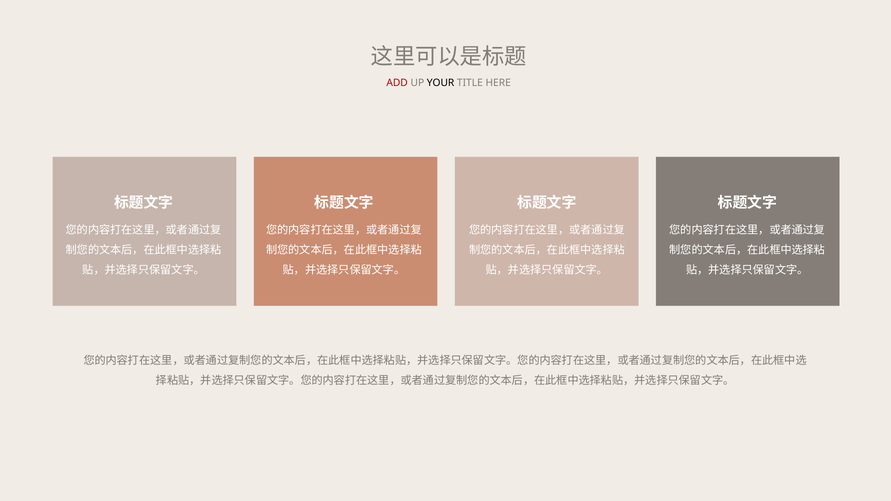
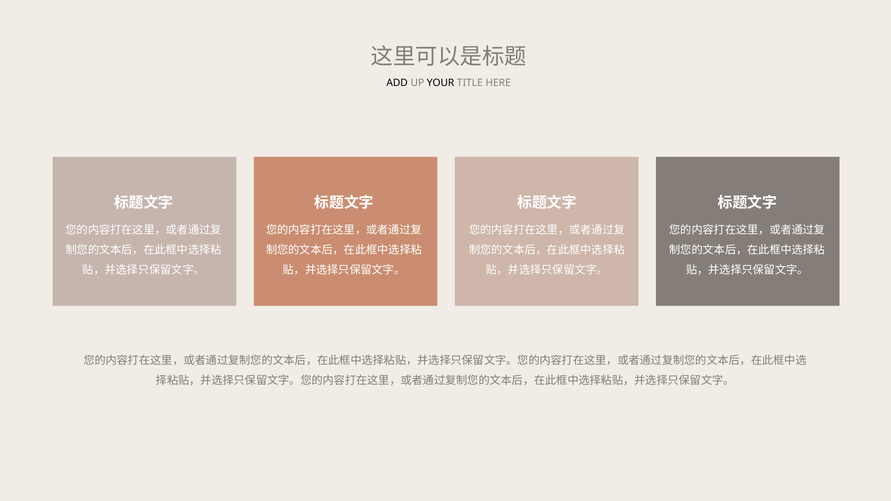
ADD colour: red -> black
